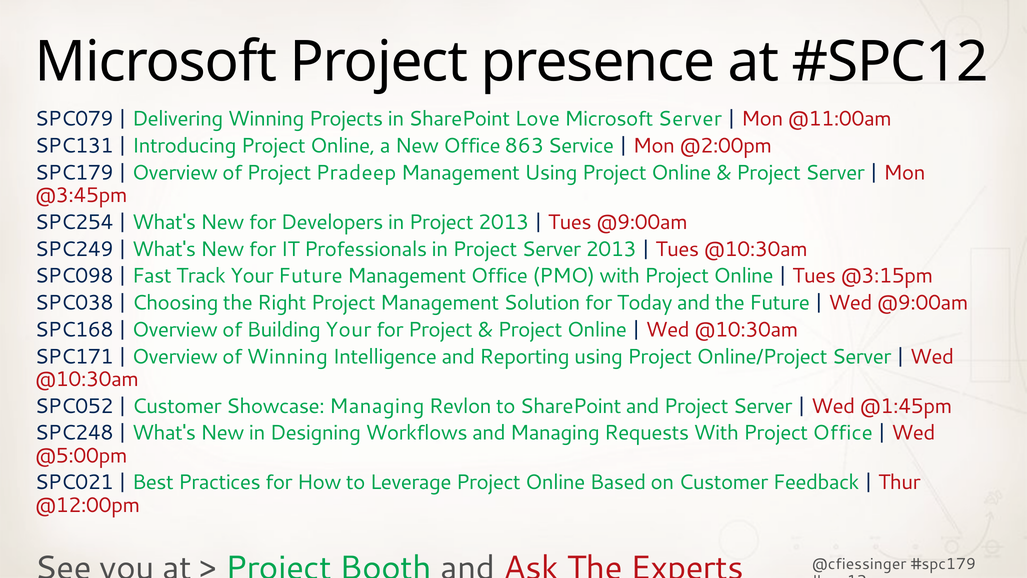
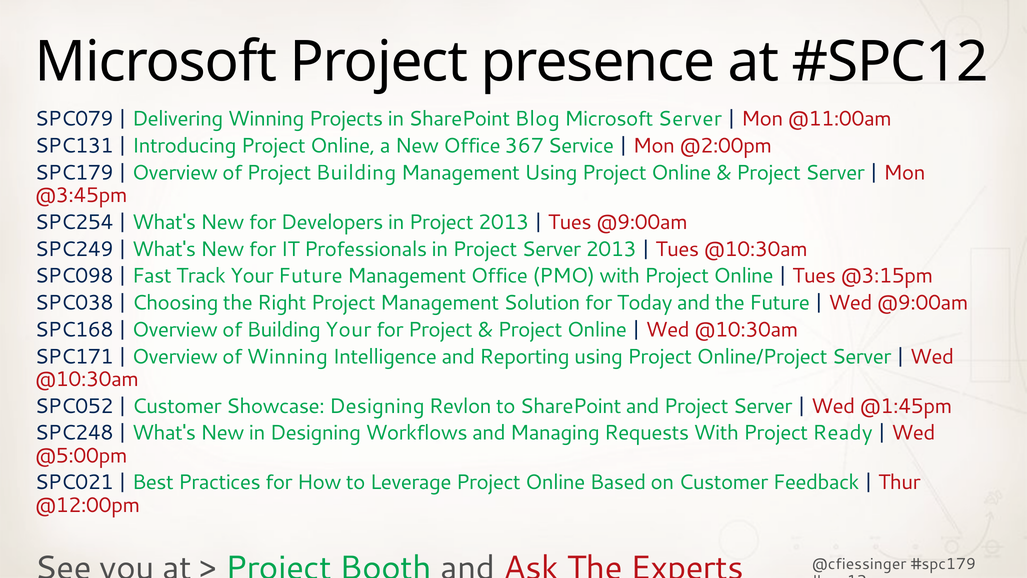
Love: Love -> Blog
863: 863 -> 367
Project Pradeep: Pradeep -> Building
Showcase Managing: Managing -> Designing
Project Office: Office -> Ready
